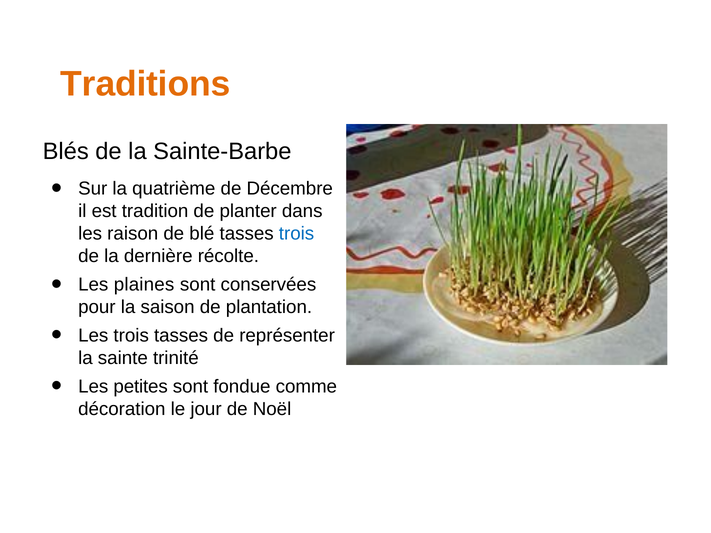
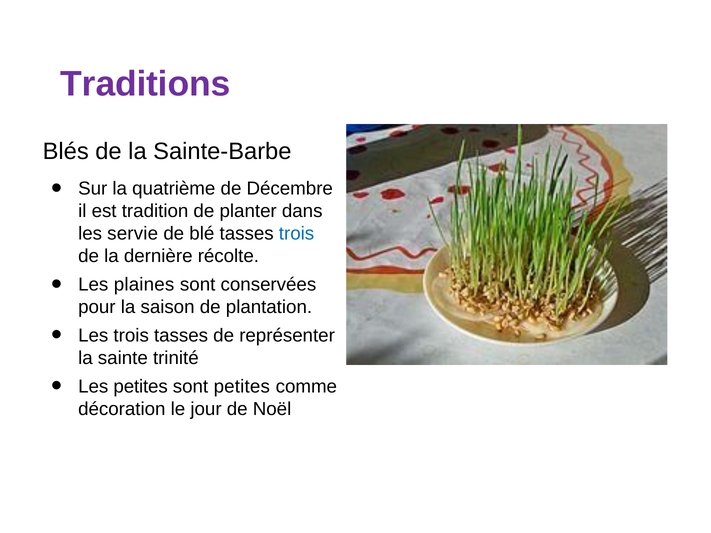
Traditions colour: orange -> purple
raison: raison -> servie
sont fondue: fondue -> petites
